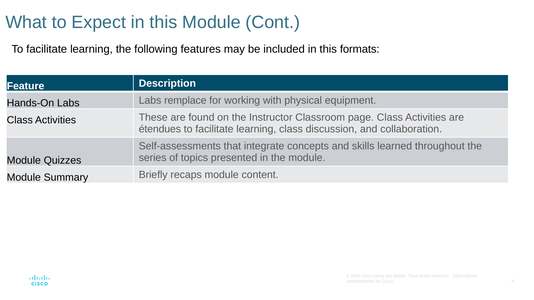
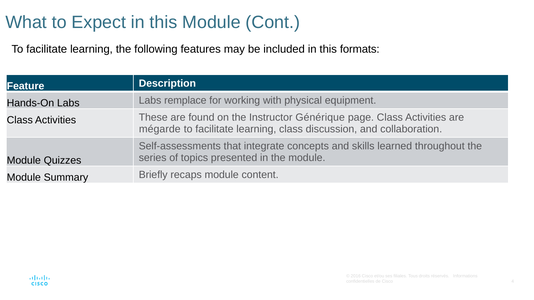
Classroom: Classroom -> Générique
étendues: étendues -> mégarde
